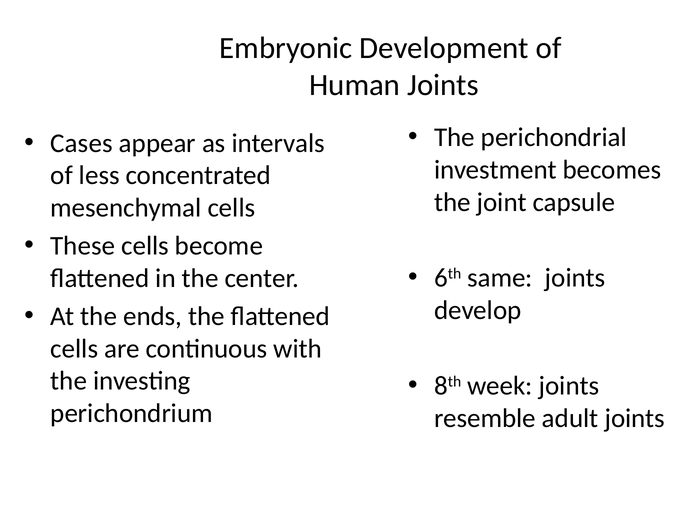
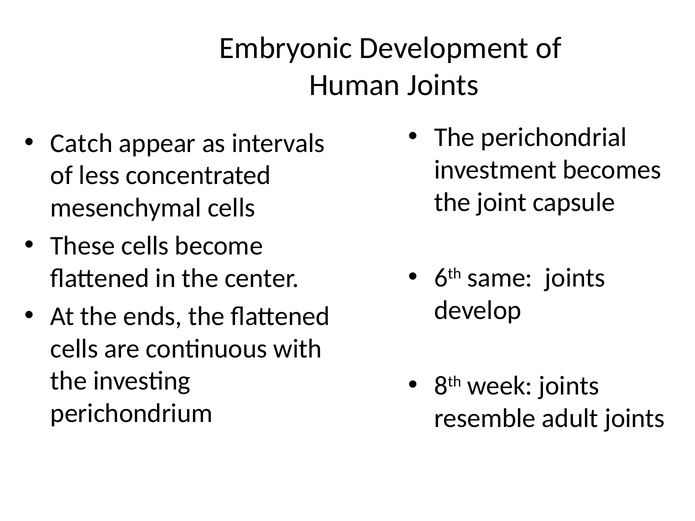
Cases: Cases -> Catch
